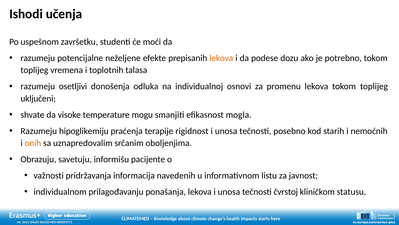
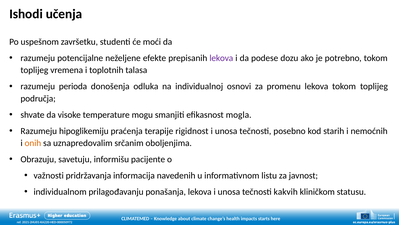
lekova at (221, 58) colour: orange -> purple
osetljivi: osetljivi -> perioda
uključeni: uključeni -> područja
čvrstoj: čvrstoj -> kakvih
